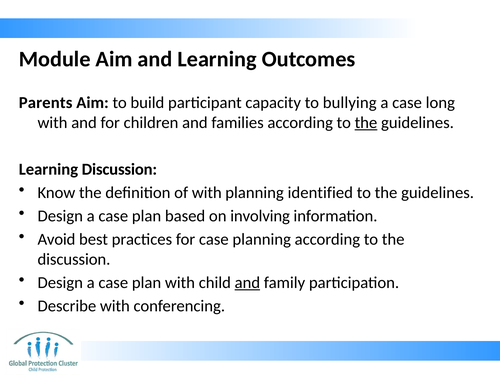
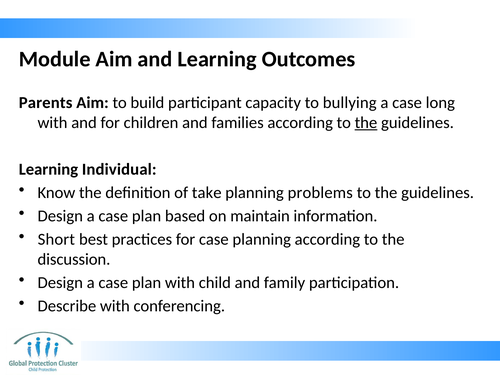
Learning Discussion: Discussion -> Individual
of with: with -> take
identified: identified -> problems
involving: involving -> maintain
Avoid: Avoid -> Short
and at (247, 283) underline: present -> none
